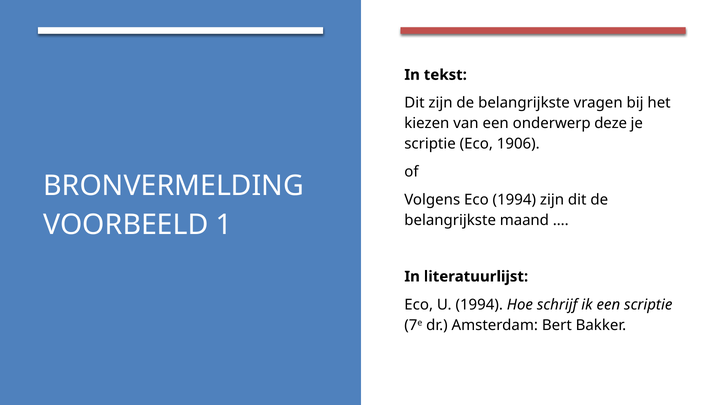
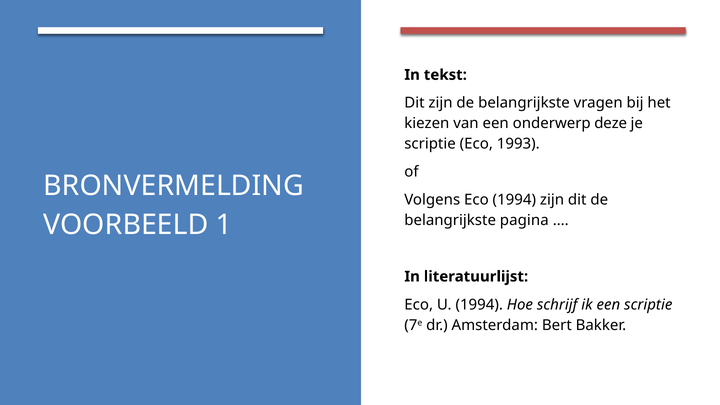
1906: 1906 -> 1993
maand: maand -> pagina
